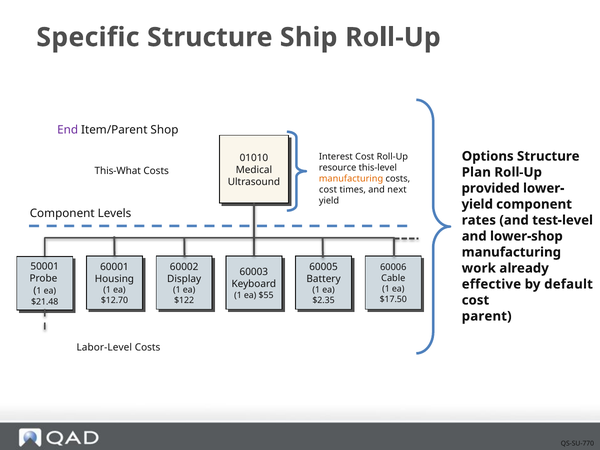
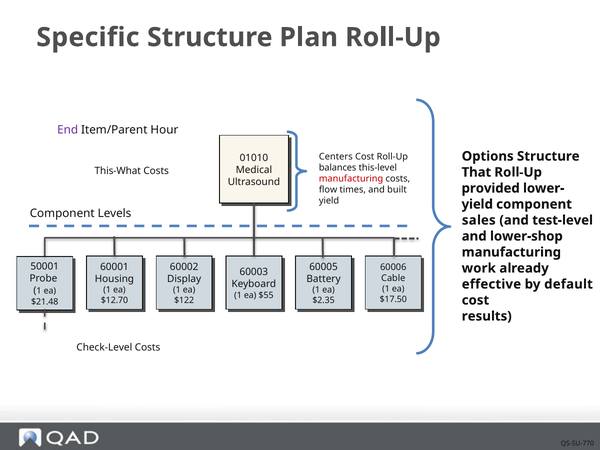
Ship: Ship -> Plan
Shop: Shop -> Hour
Interest: Interest -> Centers
resource: resource -> balances
Plan: Plan -> That
manufacturing at (351, 179) colour: orange -> red
cost at (328, 190): cost -> flow
next: next -> built
rates: rates -> sales
parent: parent -> results
Labor-Level: Labor-Level -> Check-Level
